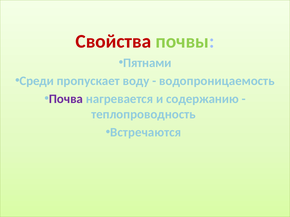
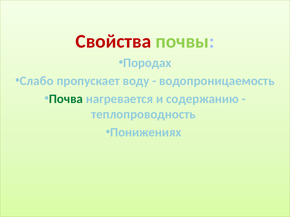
Пятнами: Пятнами -> Породах
Среди: Среди -> Слабо
Почва colour: purple -> green
Встречаются: Встречаются -> Понижениях
